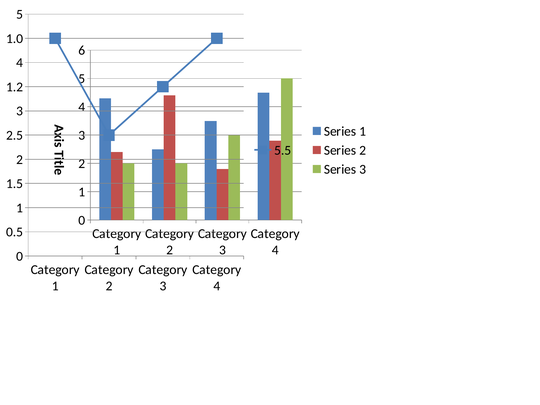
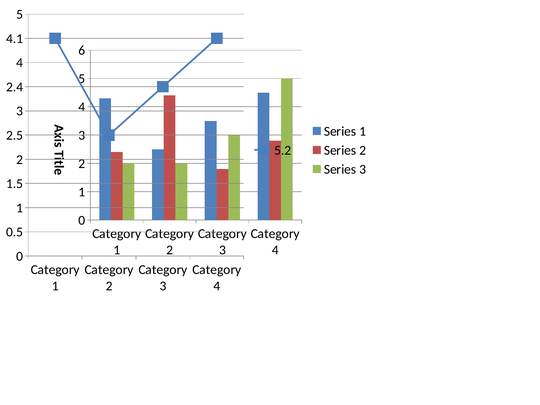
1.0: 1.0 -> 4.1
1.2: 1.2 -> 2.4
5.5: 5.5 -> 5.2
